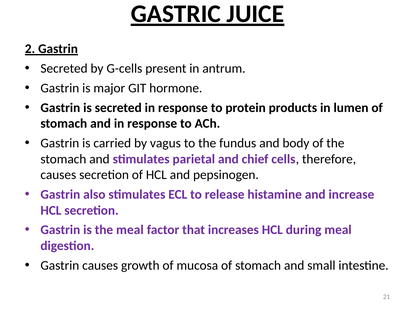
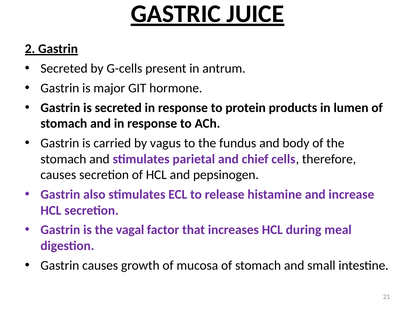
the meal: meal -> vagal
